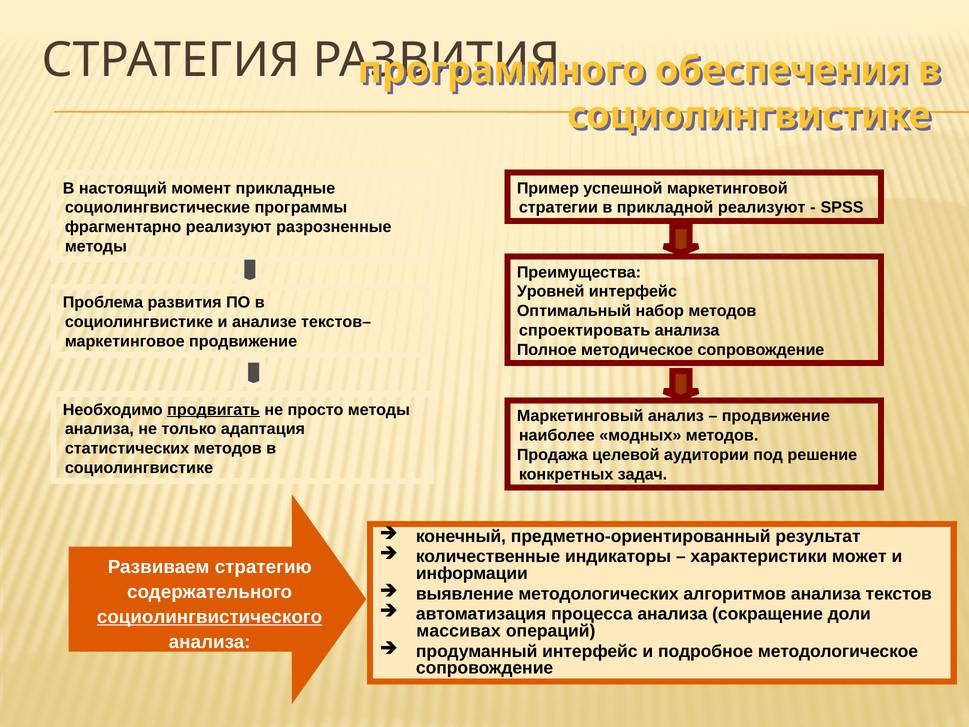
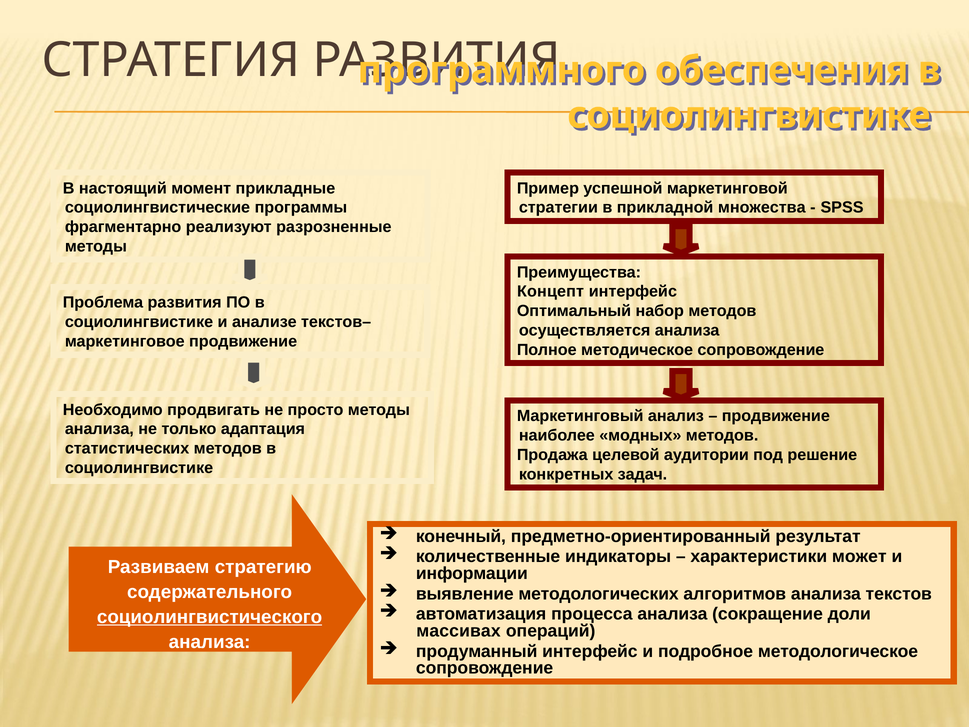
прикладной реализуют: реализуют -> множества
Уровней: Уровней -> Концепт
спроектировать: спроектировать -> осуществляется
продвигать underline: present -> none
